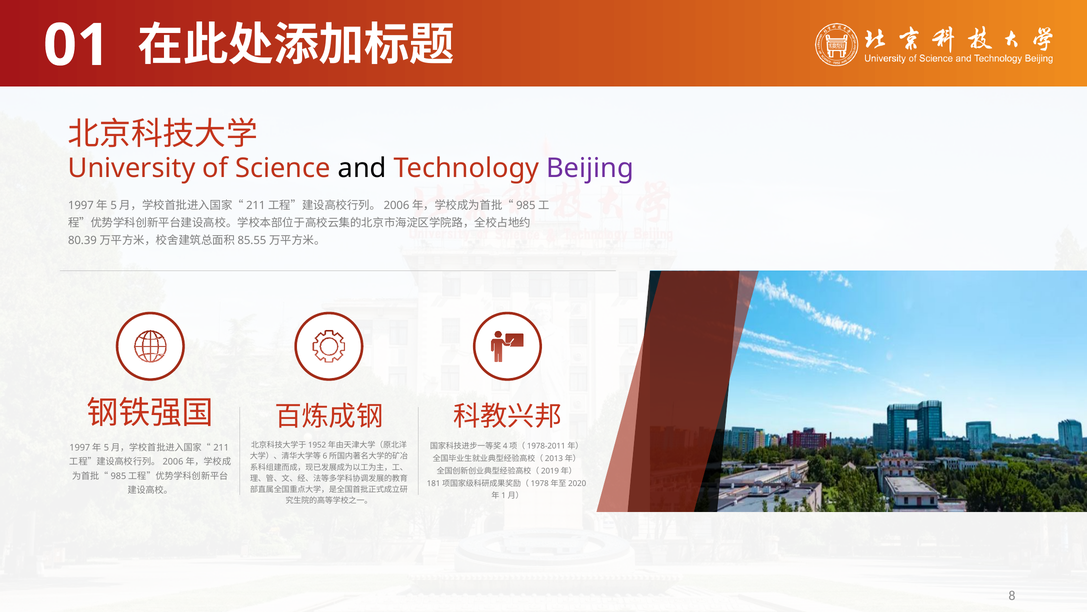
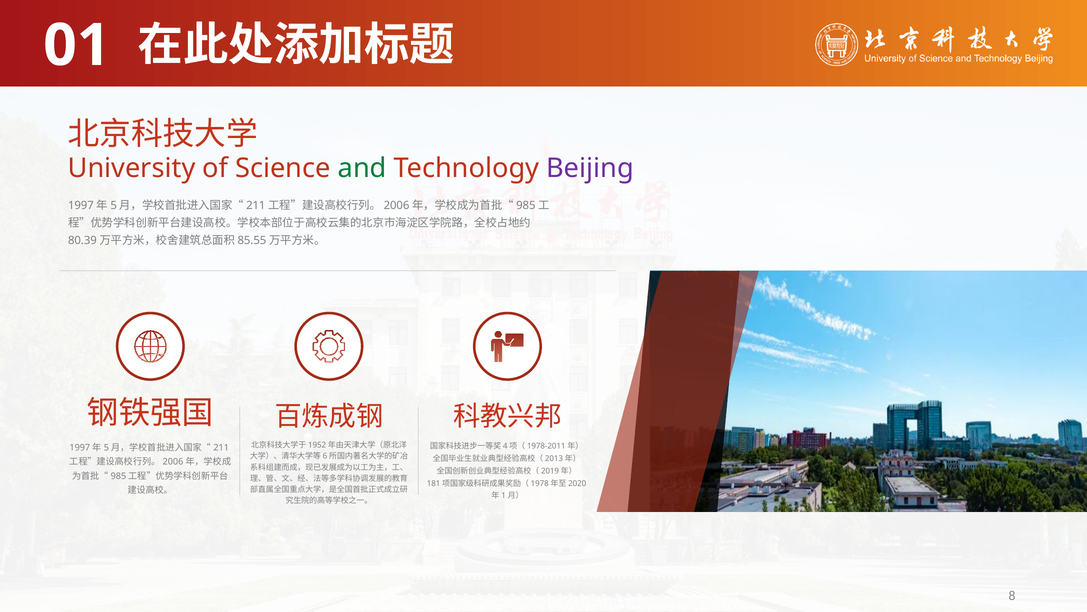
and colour: black -> green
